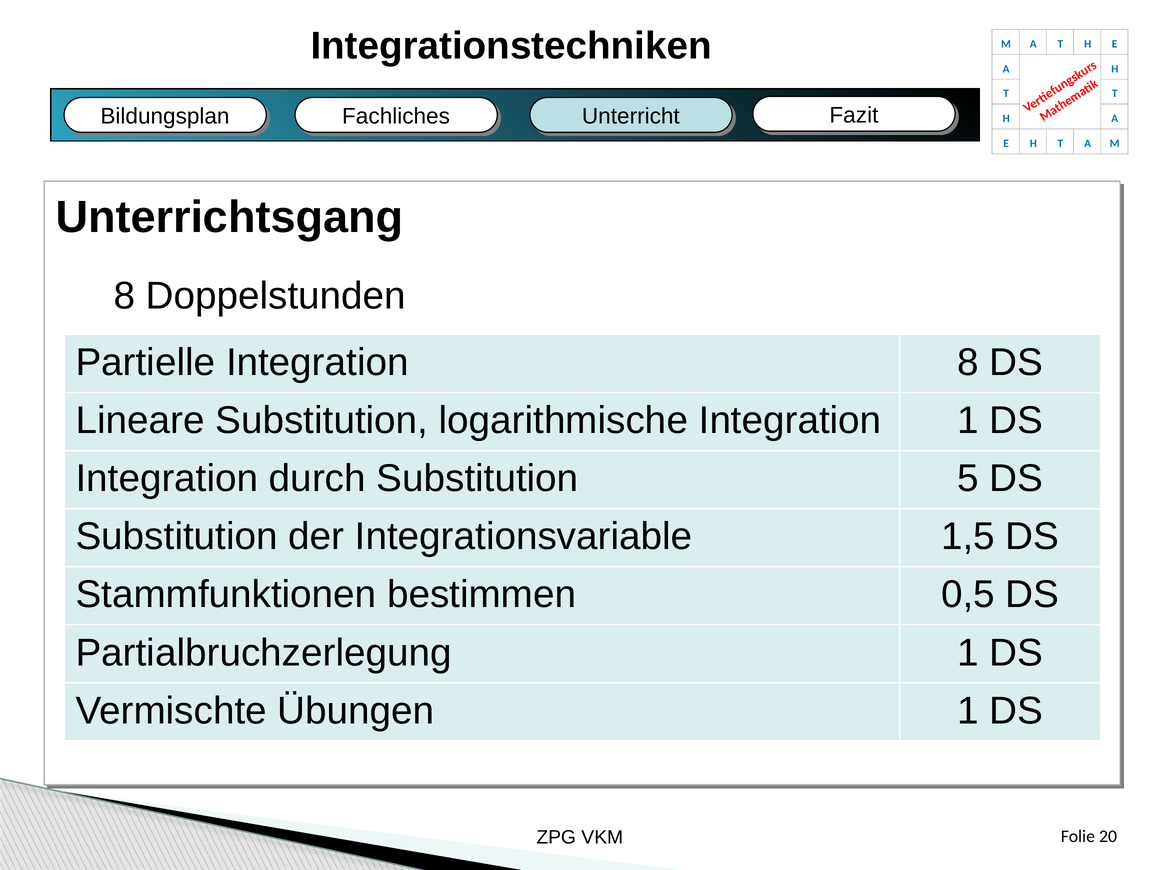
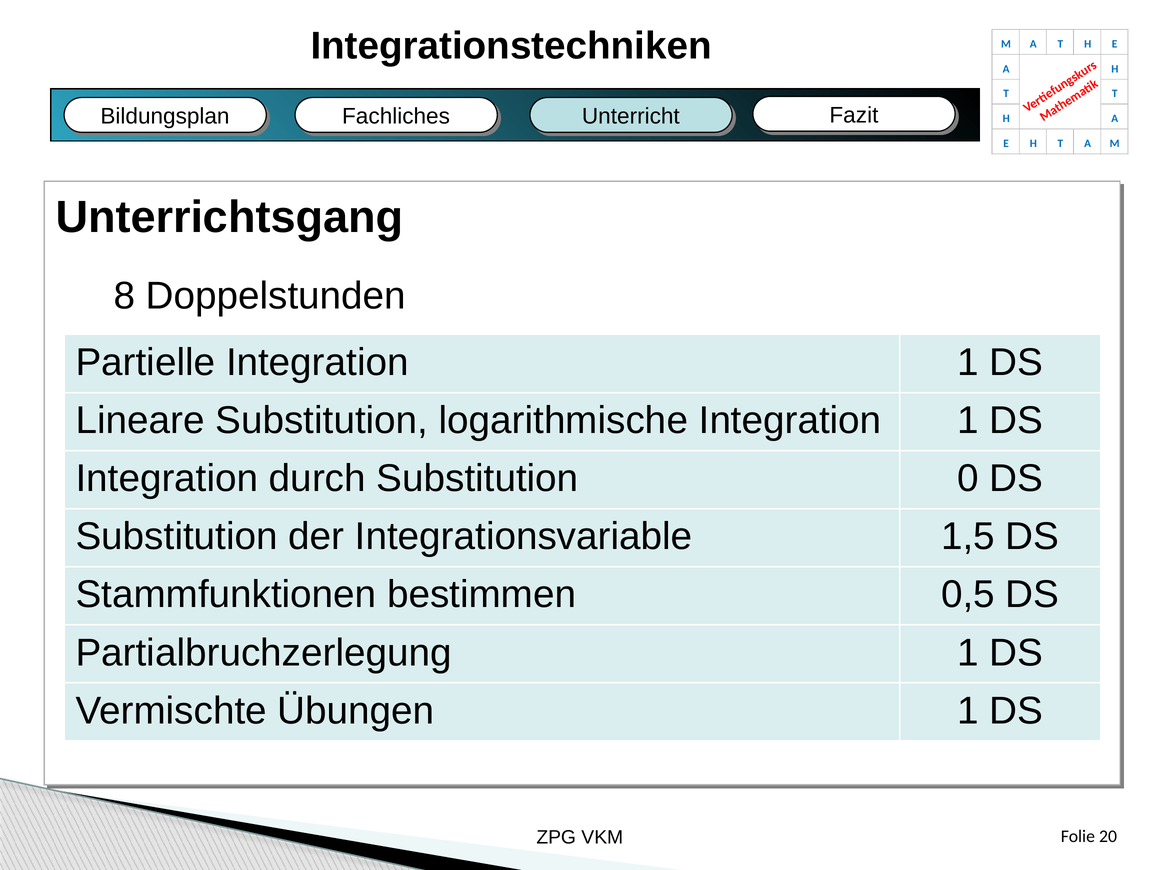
Partielle Integration 8: 8 -> 1
5: 5 -> 0
